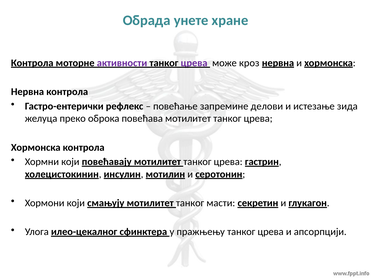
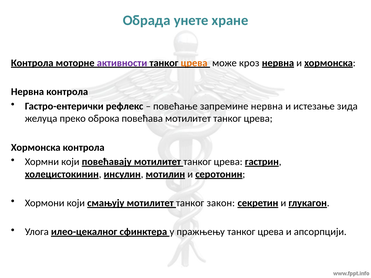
црева at (194, 63) colour: purple -> orange
запремине делови: делови -> нервна
масти: масти -> закон
